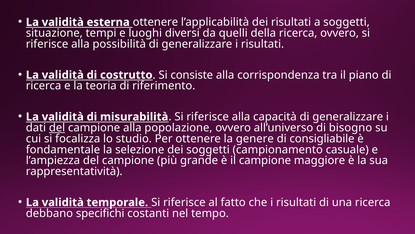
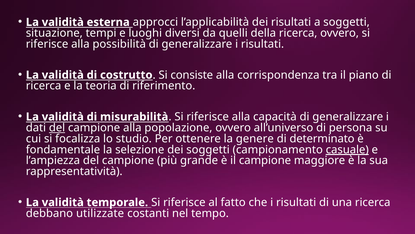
esterna ottenere: ottenere -> approcci
bisogno: bisogno -> persona
consigliabile: consigliabile -> determinato
casuale underline: none -> present
specifichi: specifichi -> utilizzate
